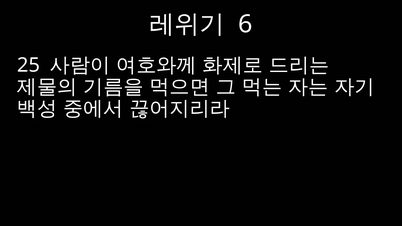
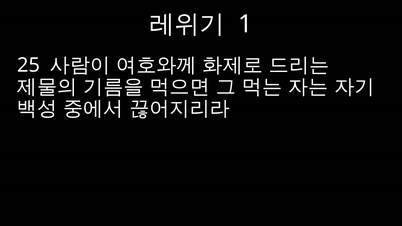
6: 6 -> 1
